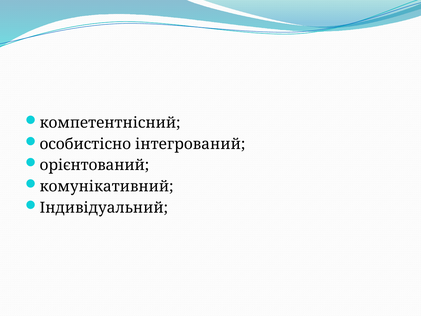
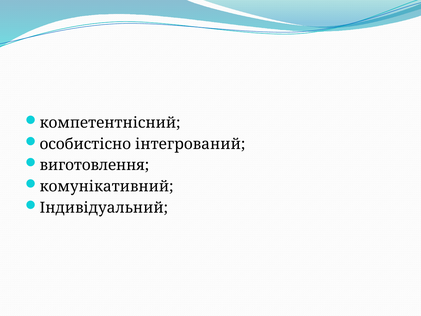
орієнтований: орієнтований -> виготовлення
